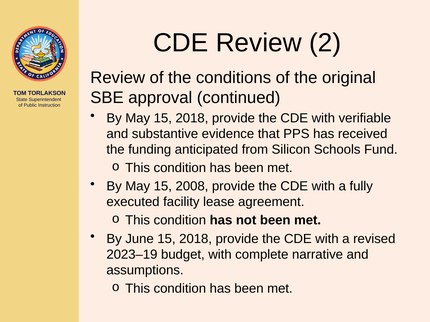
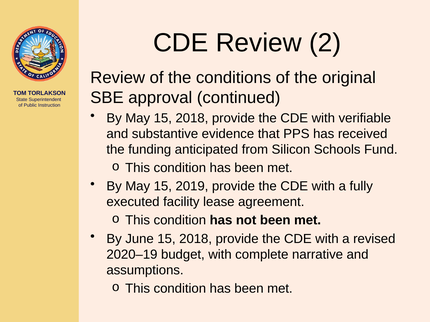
2008: 2008 -> 2019
2023–19: 2023–19 -> 2020–19
